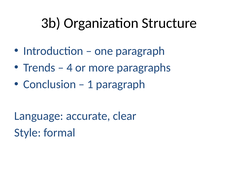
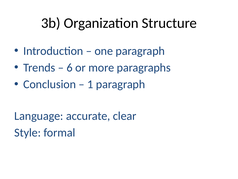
4: 4 -> 6
